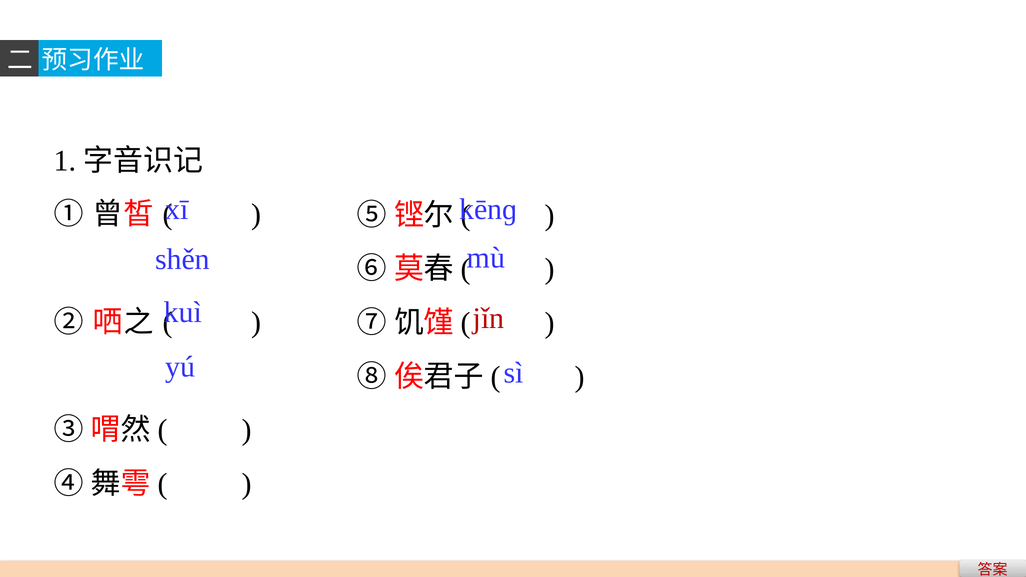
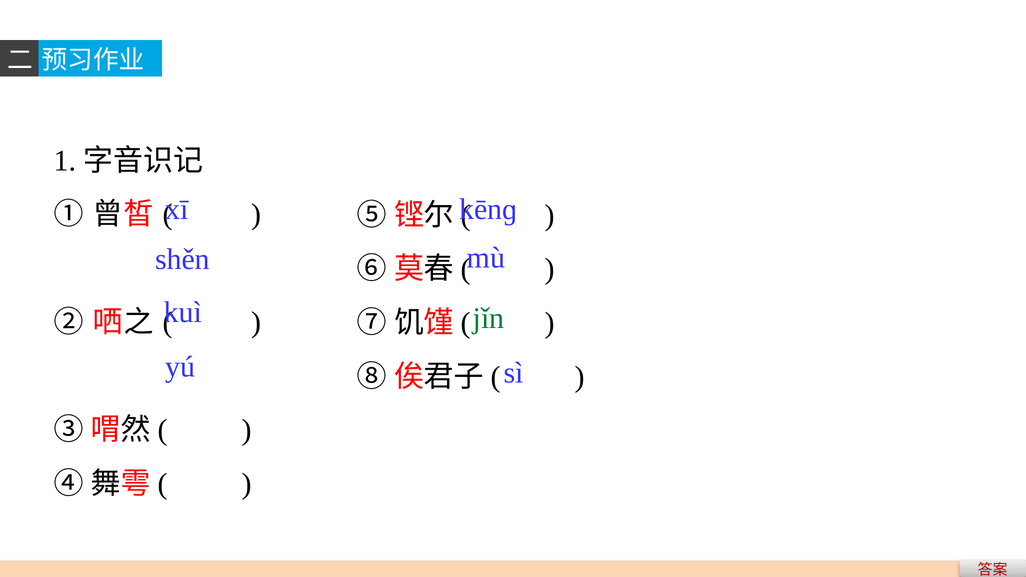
jǐn colour: red -> green
